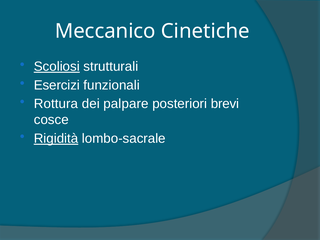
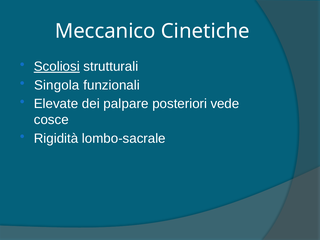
Esercizi: Esercizi -> Singola
Rottura: Rottura -> Elevate
brevi: brevi -> vede
Rigidità underline: present -> none
